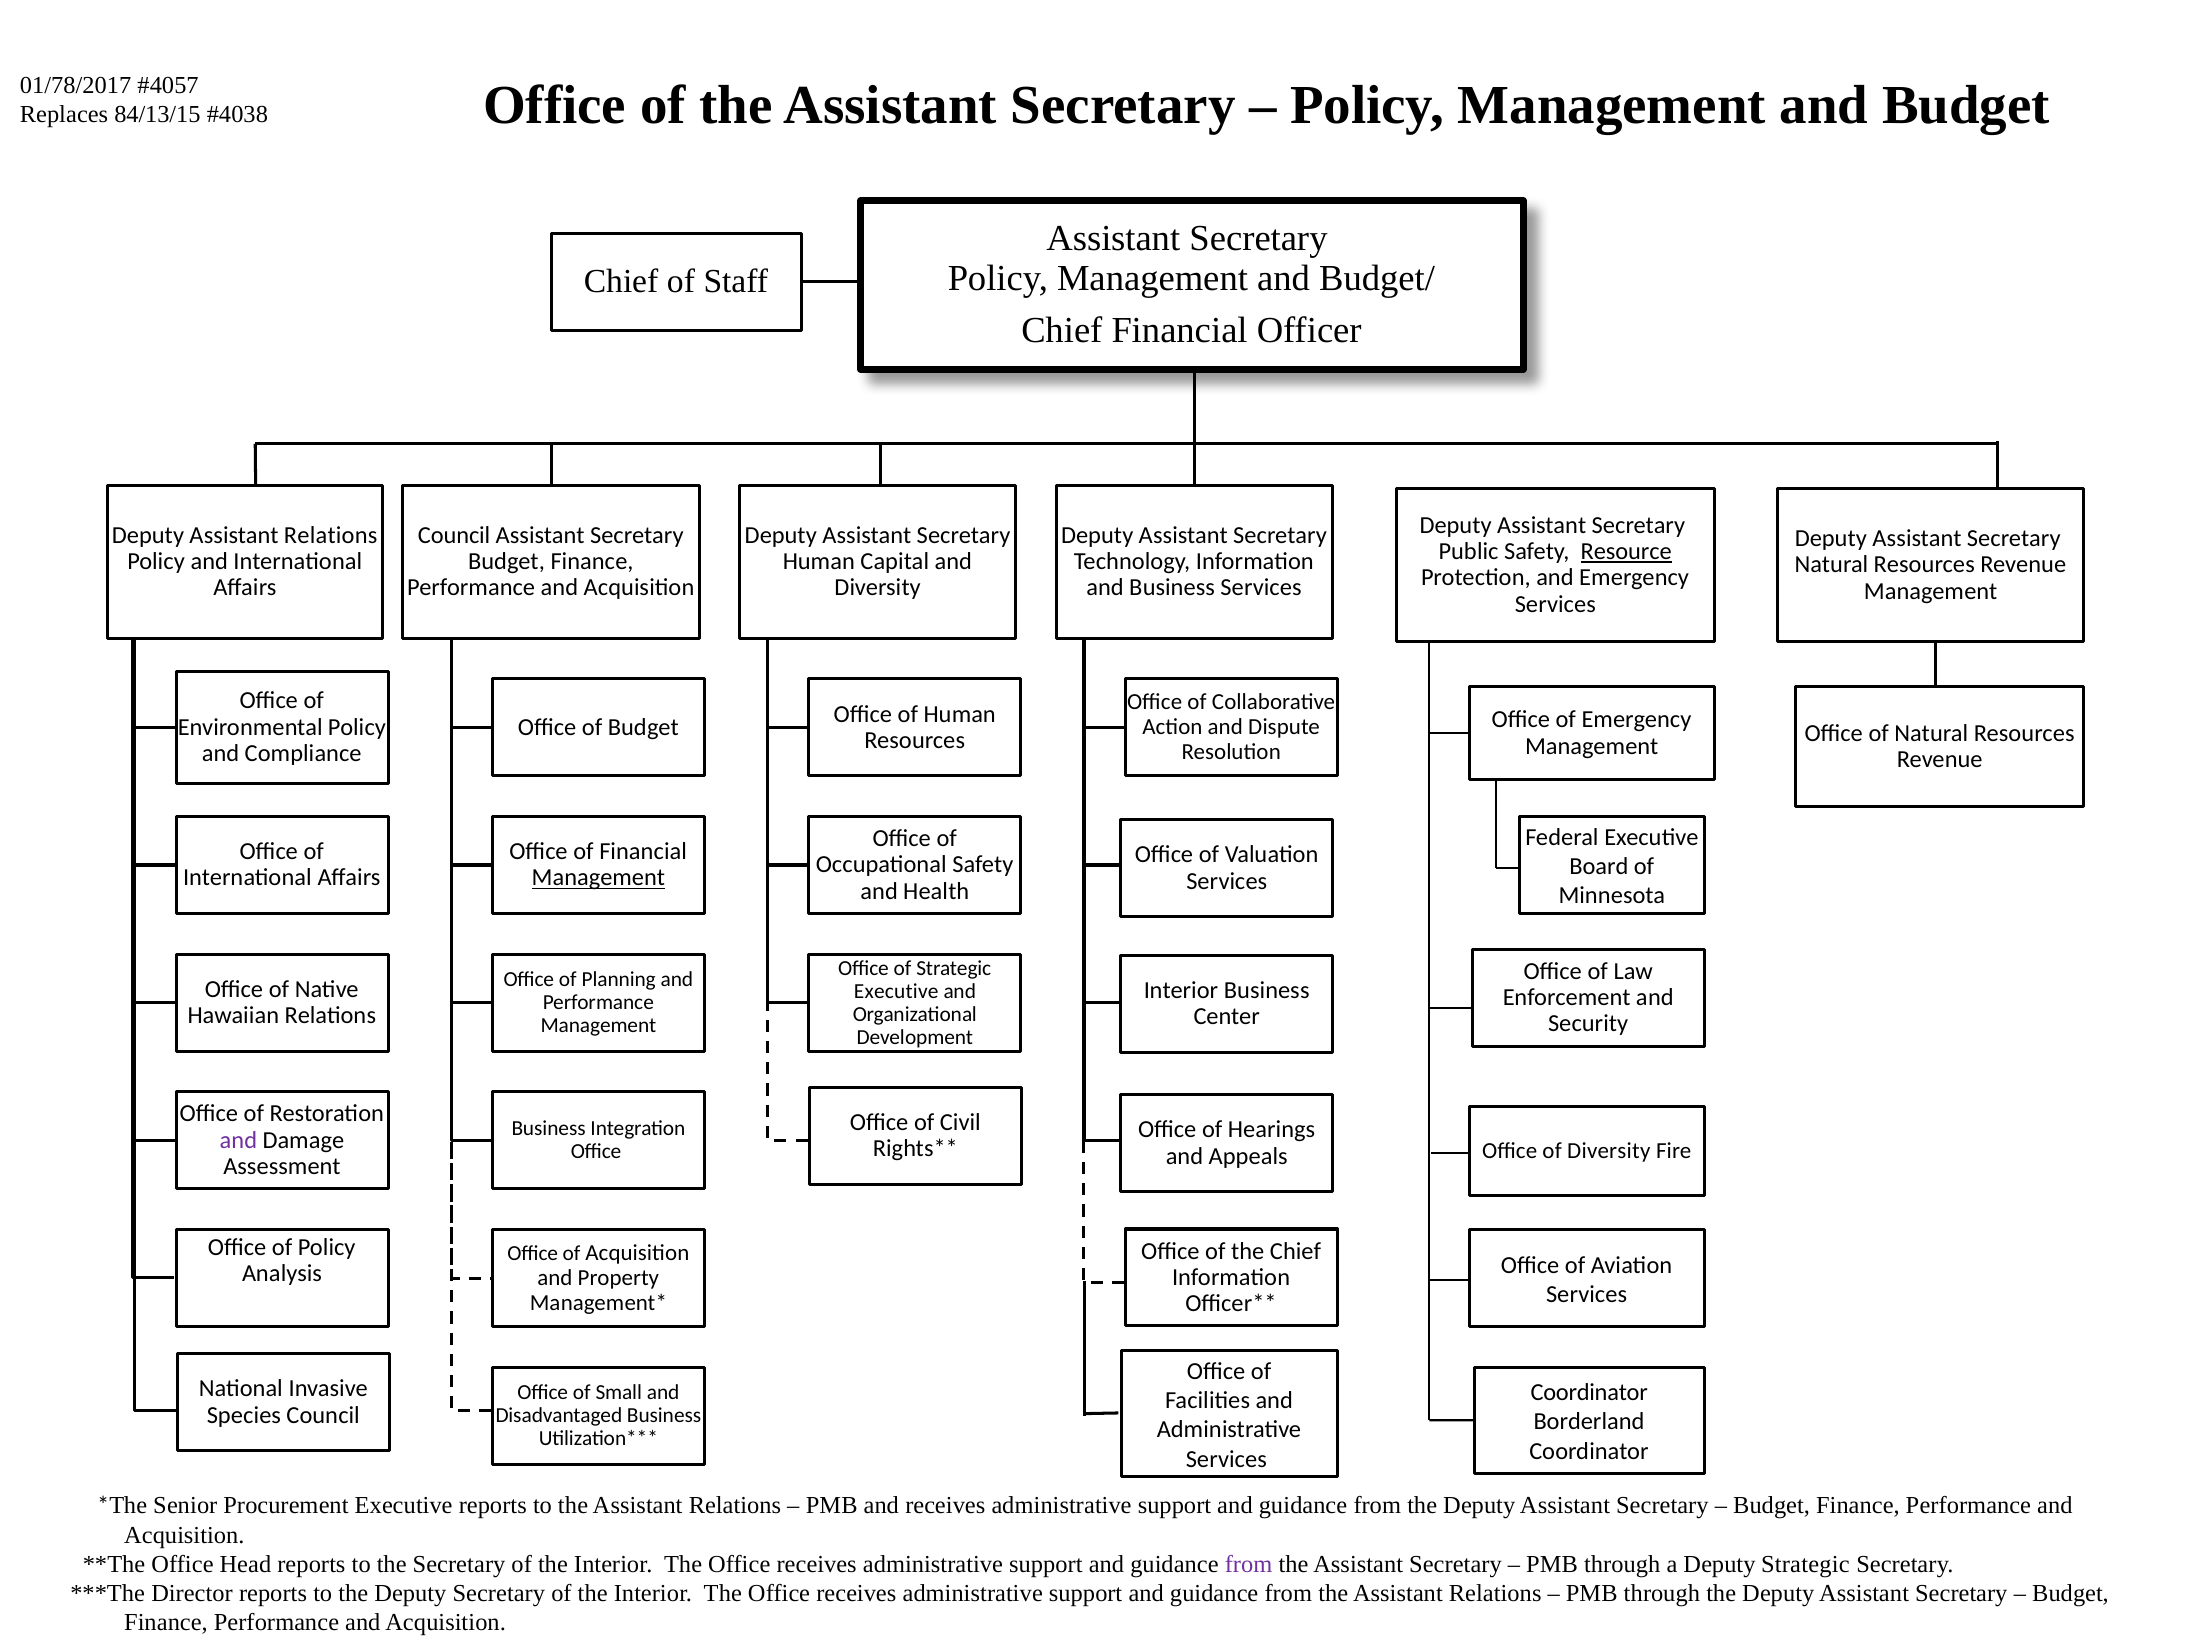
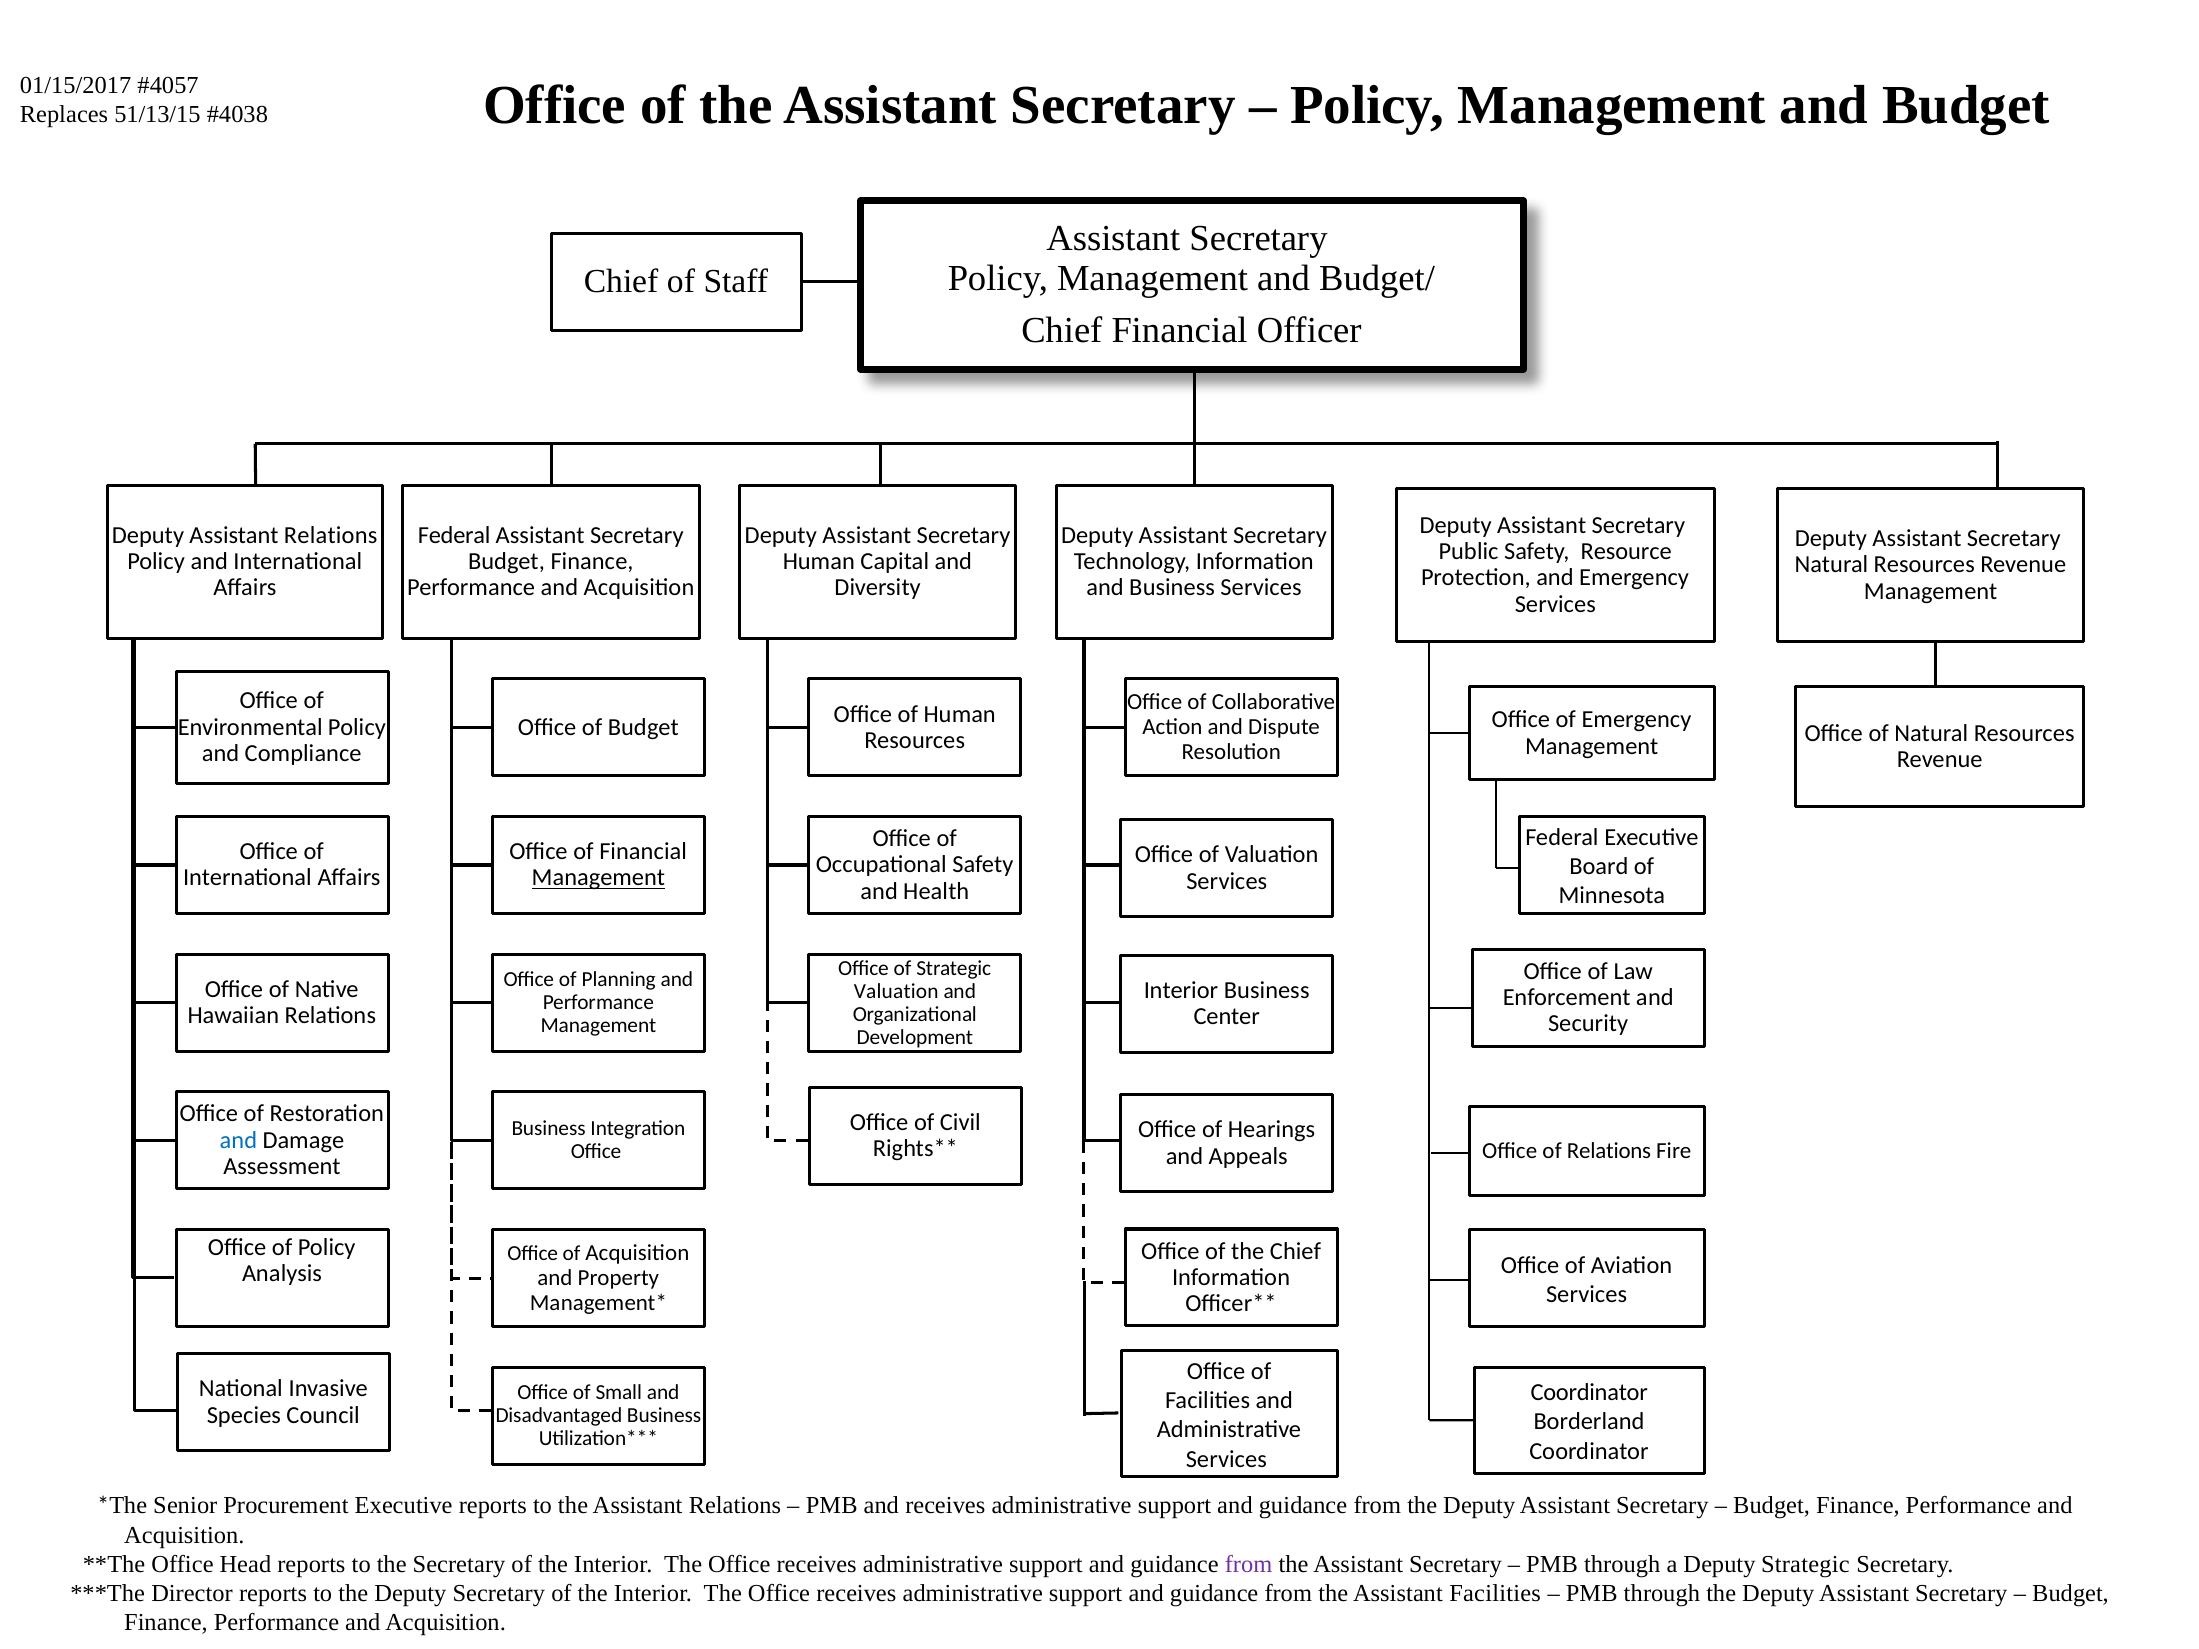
01/78/2017: 01/78/2017 -> 01/15/2017
84/13/15: 84/13/15 -> 51/13/15
Council at (454, 535): Council -> Federal
Resource underline: present -> none
Executive at (896, 991): Executive -> Valuation
and at (238, 1140) colour: purple -> blue
of Diversity: Diversity -> Relations
from the Assistant Relations: Relations -> Facilities
